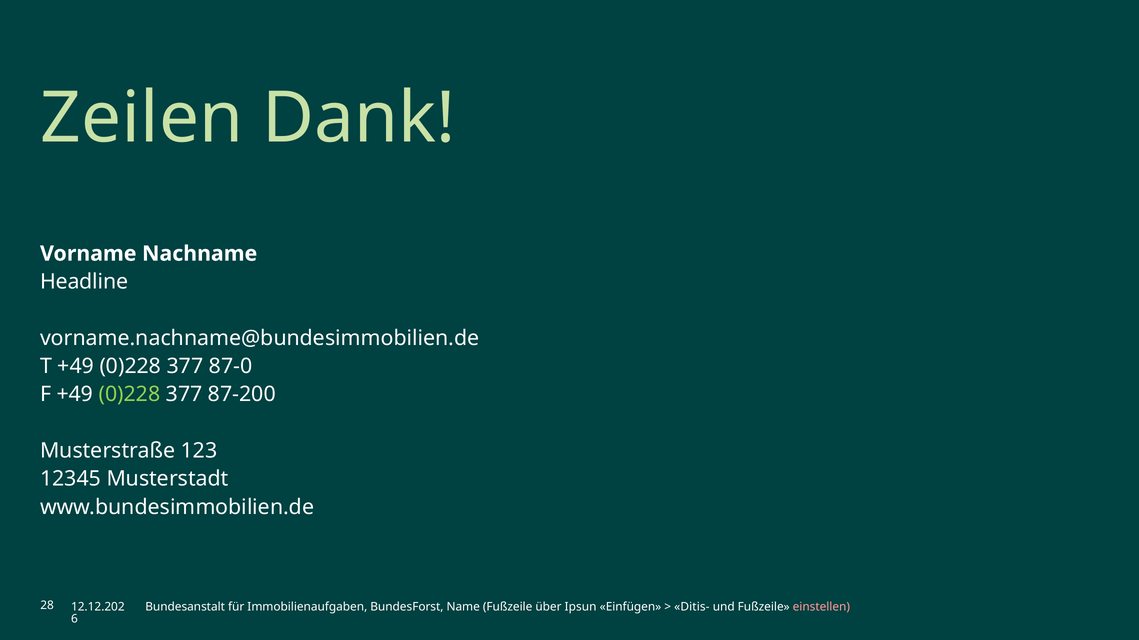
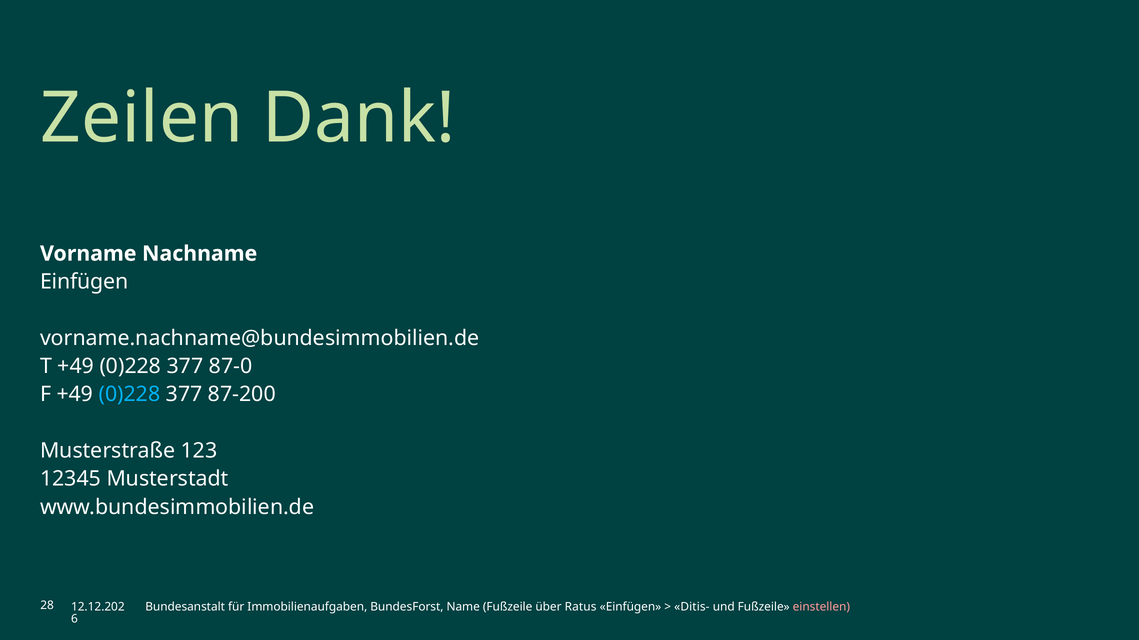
Headline at (84, 282): Headline -> Einfügen
0)228 at (130, 395) colour: light green -> light blue
Ipsun: Ipsun -> Ratus
